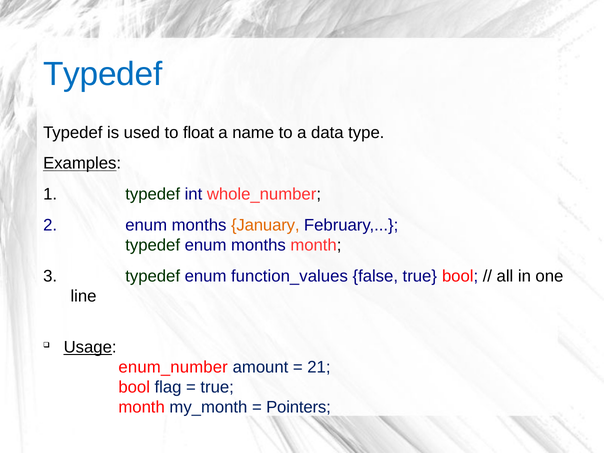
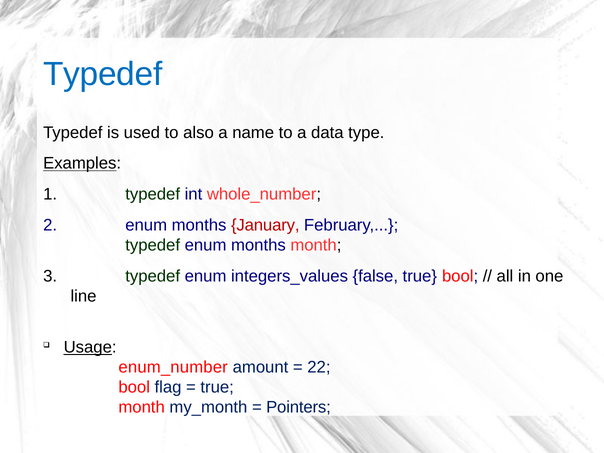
float: float -> also
January colour: orange -> red
function_values: function_values -> integers_values
21: 21 -> 22
